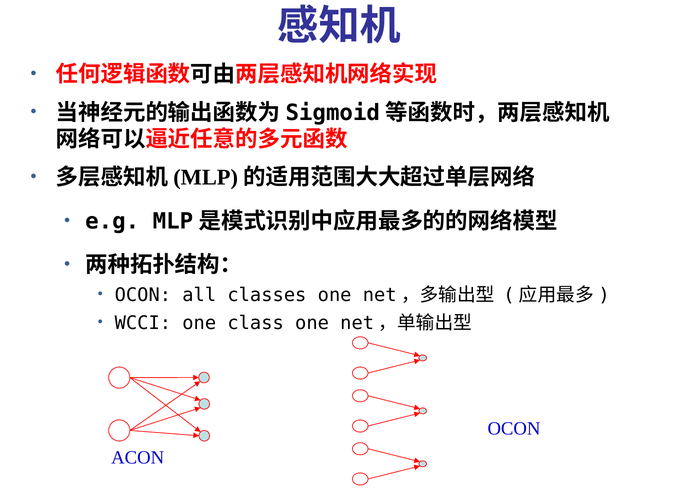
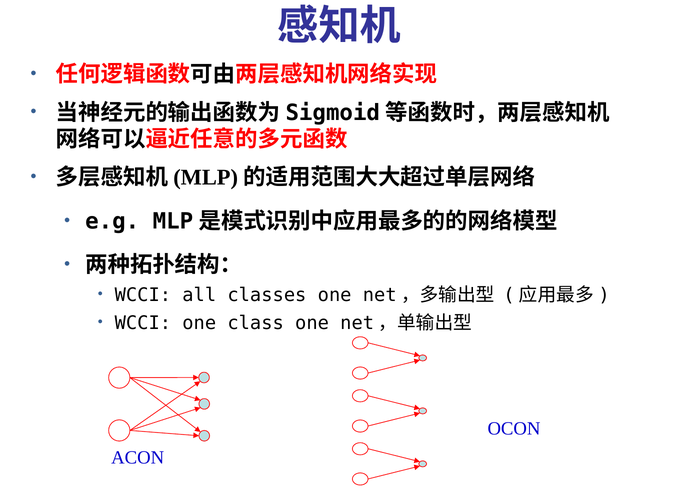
OCON at (143, 295): OCON -> WCCI
